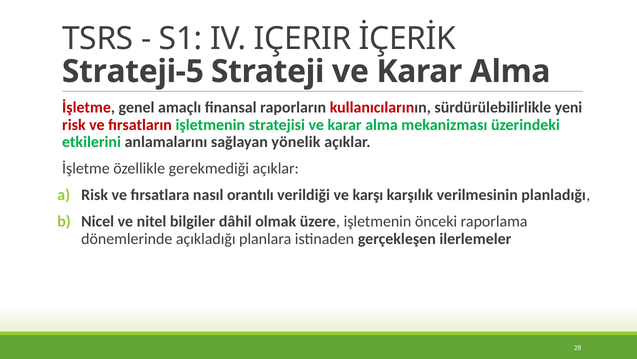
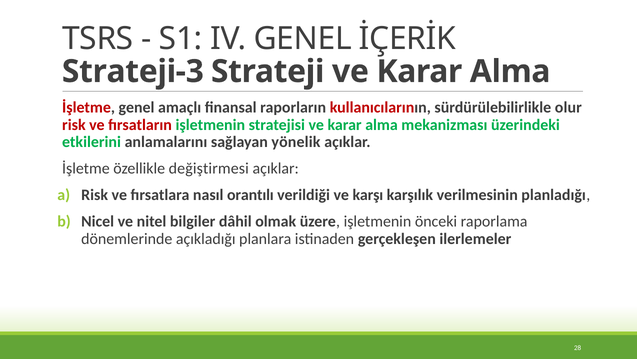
IV IÇERIR: IÇERIR -> GENEL
Strateji-5: Strateji-5 -> Strateji-3
yeni: yeni -> olur
gerekmediği: gerekmediği -> değiştirmesi
